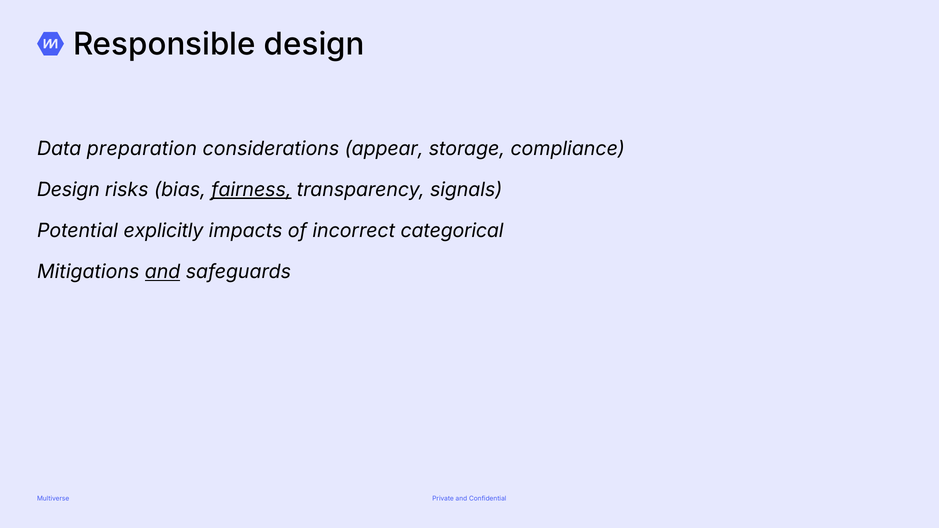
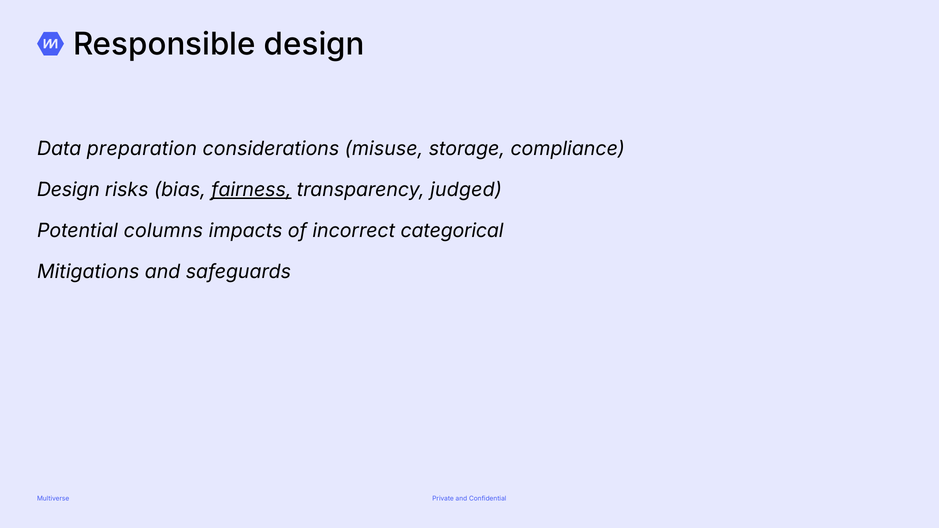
appear: appear -> misuse
signals: signals -> judged
explicitly: explicitly -> columns
and at (163, 272) underline: present -> none
